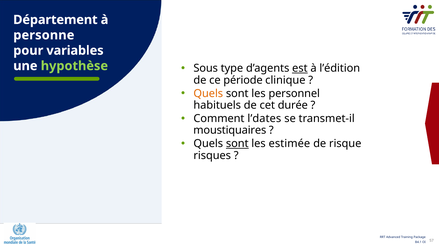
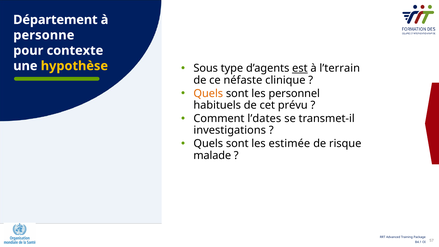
variables: variables -> contexte
l’édition: l’édition -> l’terrain
hypothèse colour: light green -> yellow
période: période -> néfaste
durée: durée -> prévu
moustiquaires: moustiquaires -> investigations
sont at (237, 144) underline: present -> none
risques: risques -> malade
